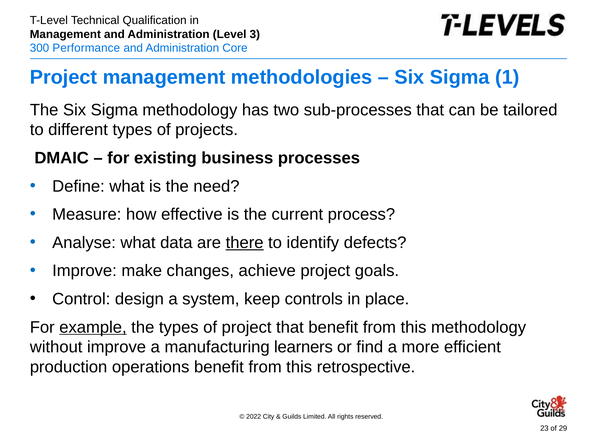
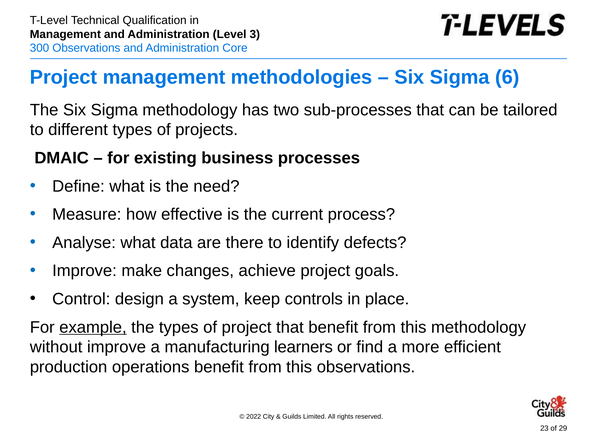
Performance at (86, 48): Performance -> Observations
1: 1 -> 6
there underline: present -> none
this retrospective: retrospective -> observations
